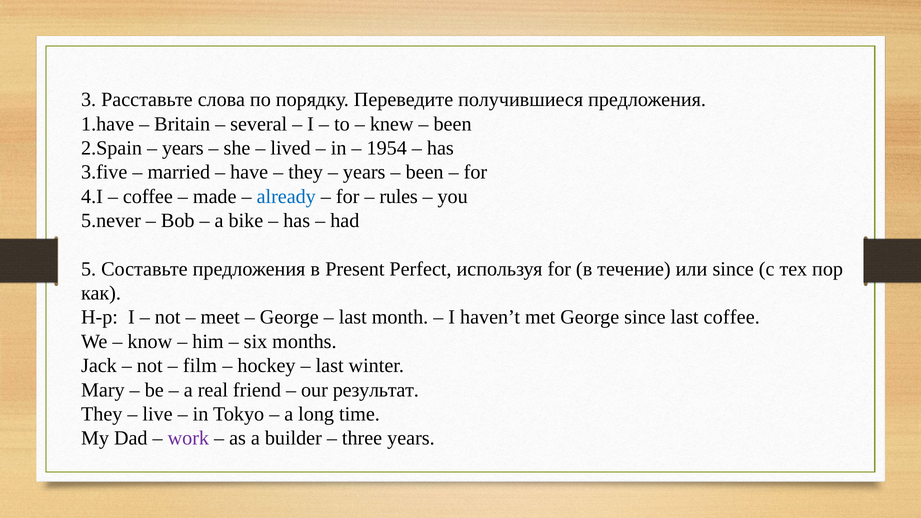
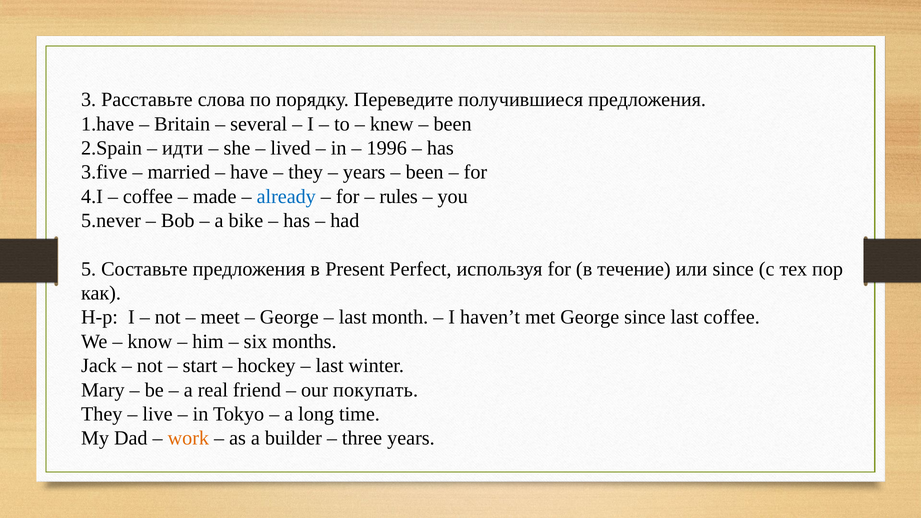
years at (183, 148): years -> идти
1954: 1954 -> 1996
film: film -> start
результат: результат -> покупать
work colour: purple -> orange
